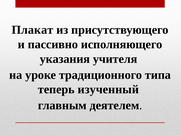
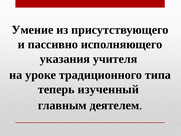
Плакат: Плакат -> Умение
